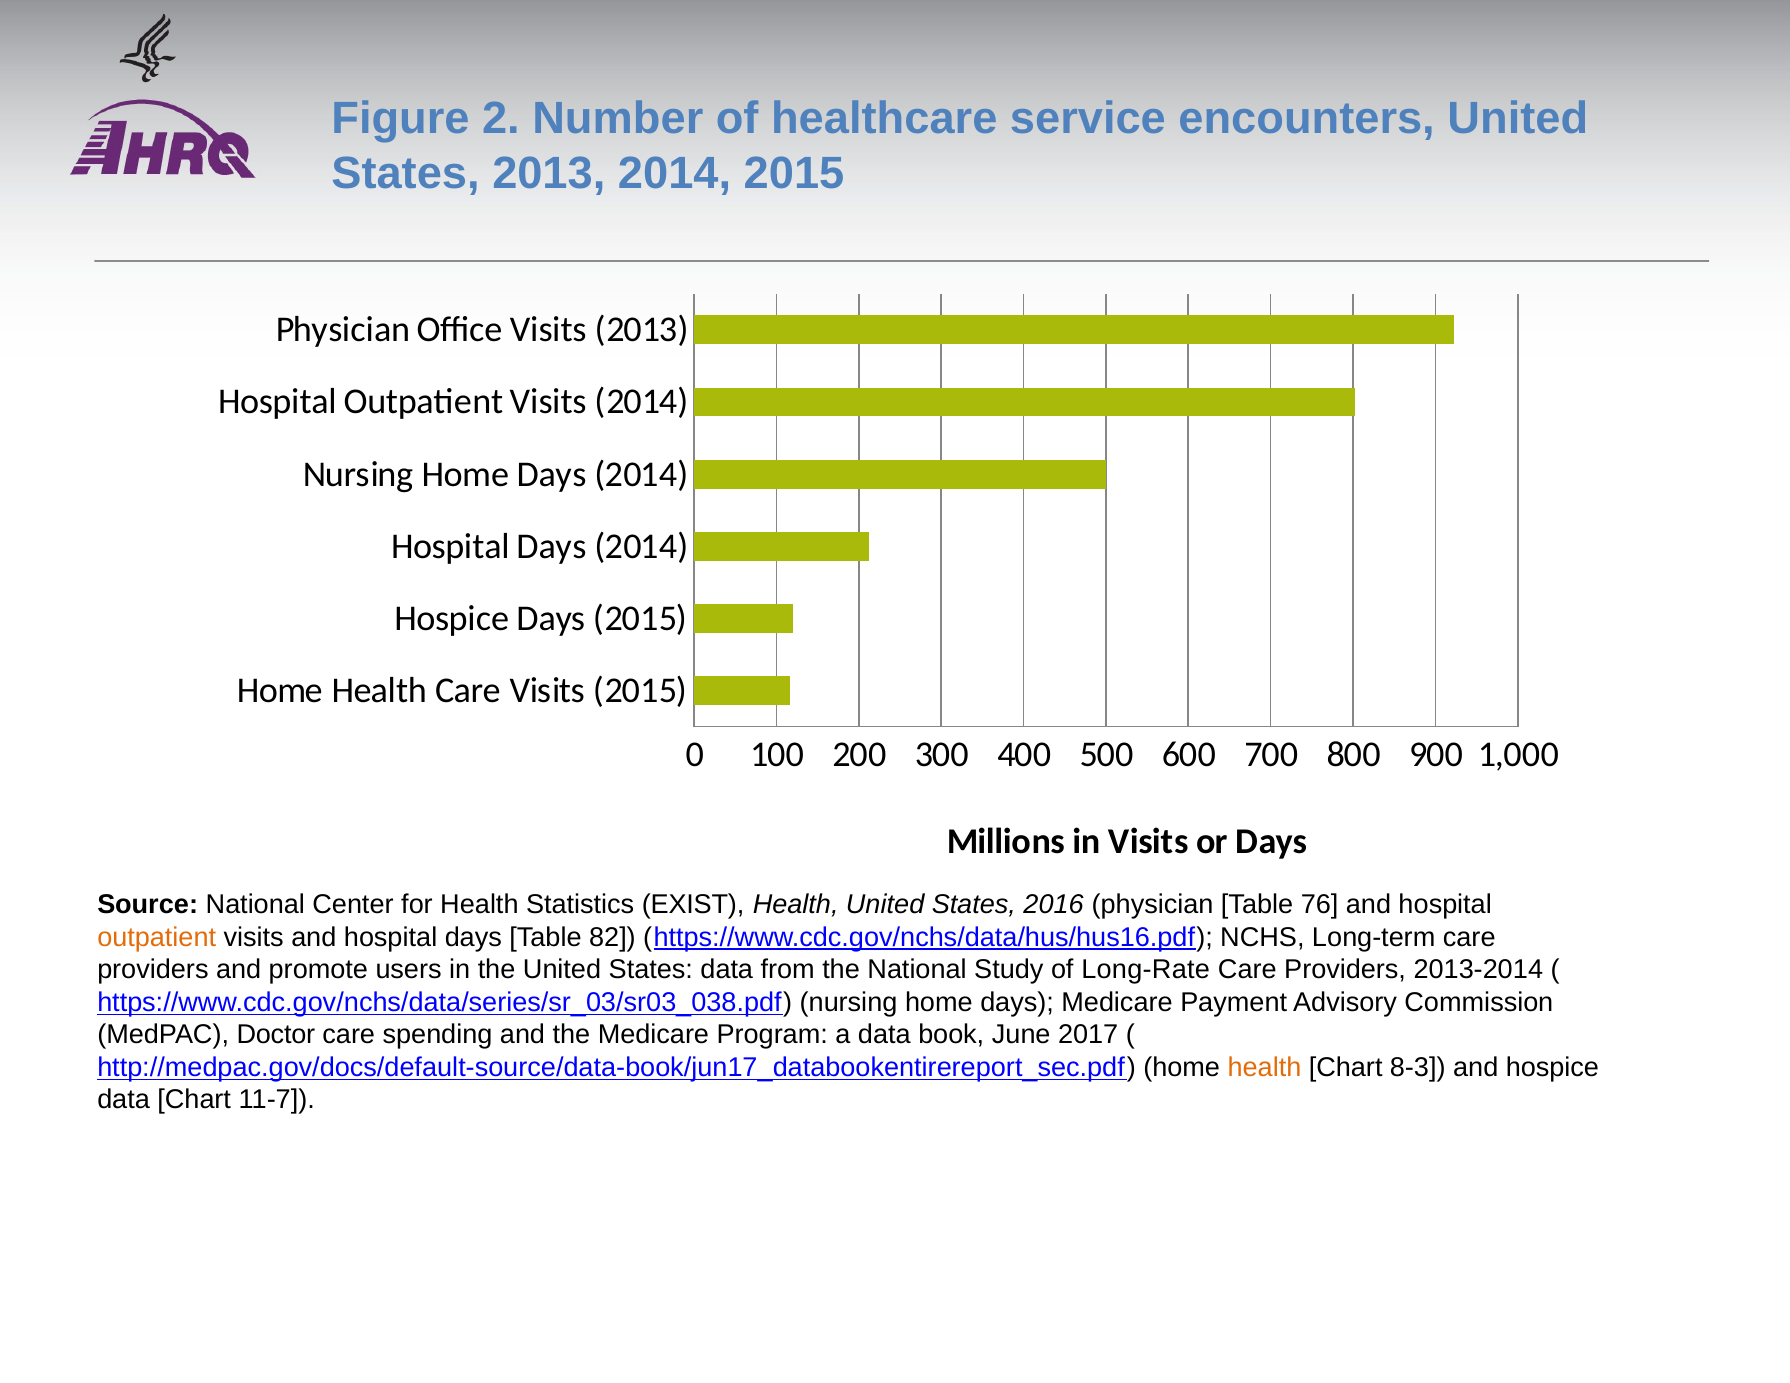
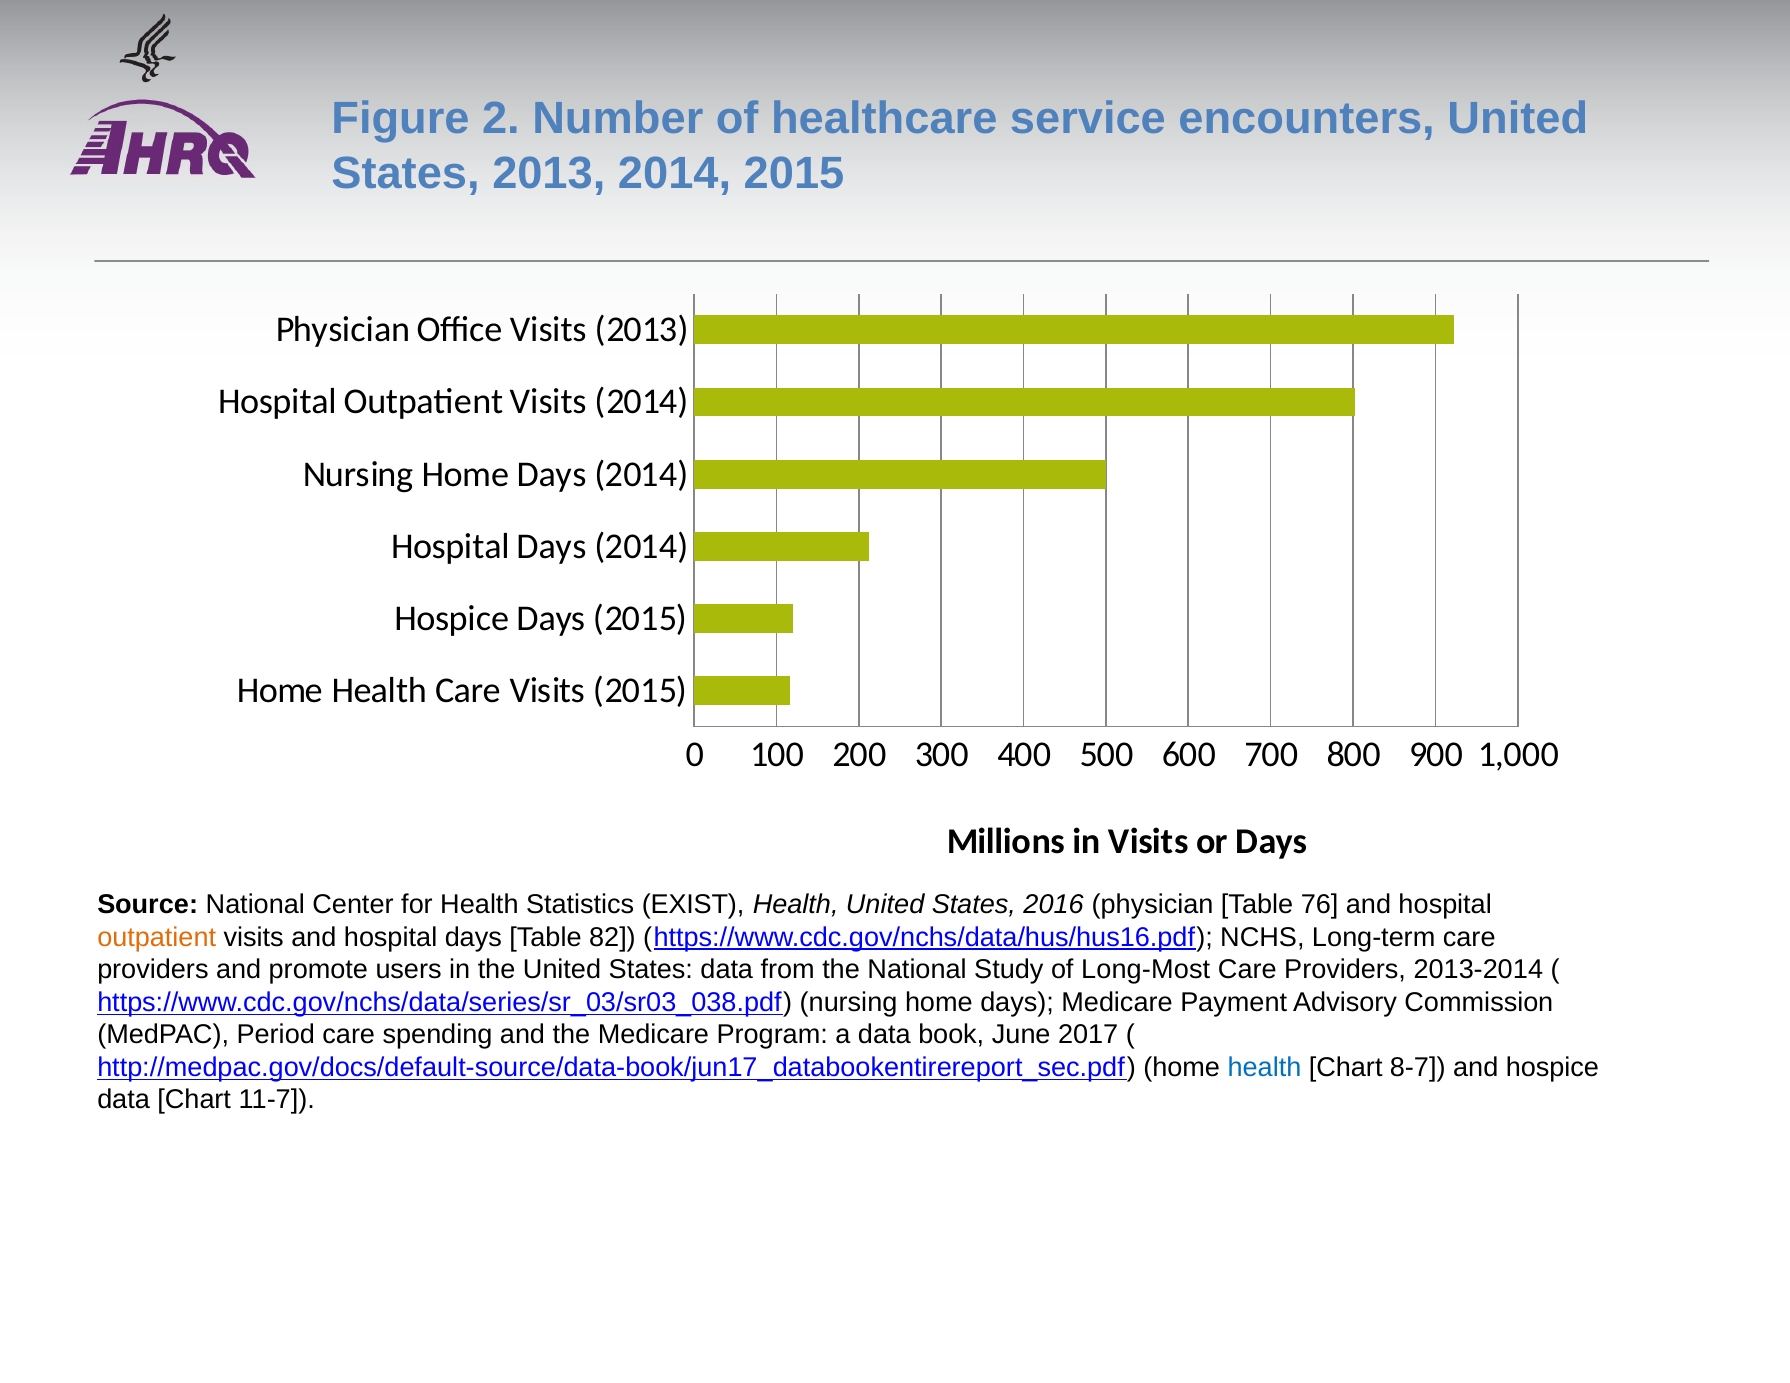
Long-Rate: Long-Rate -> Long-Most
Doctor: Doctor -> Period
health at (1264, 1068) colour: orange -> blue
8-3: 8-3 -> 8-7
